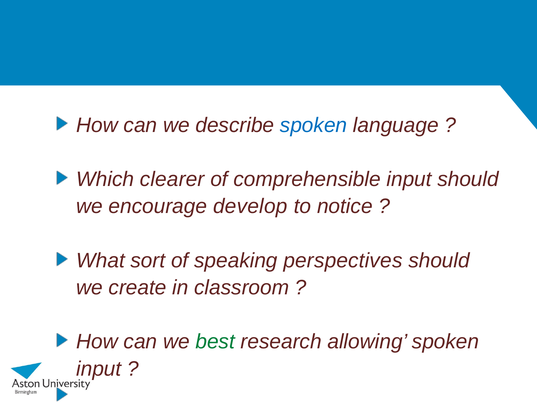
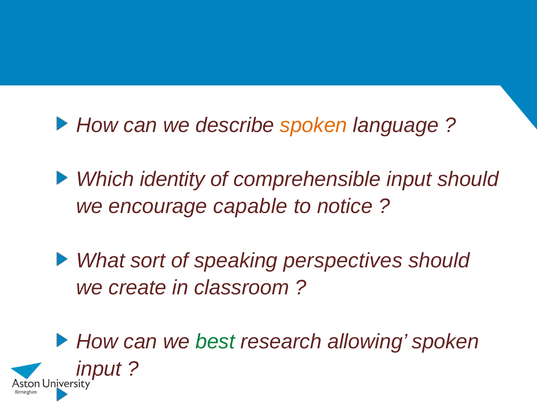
spoken at (314, 125) colour: blue -> orange
clearer: clearer -> identity
develop: develop -> capable
